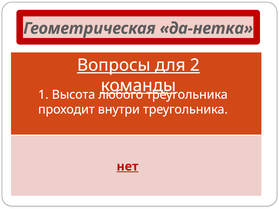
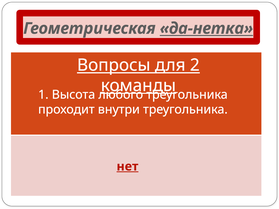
да-нетка underline: none -> present
